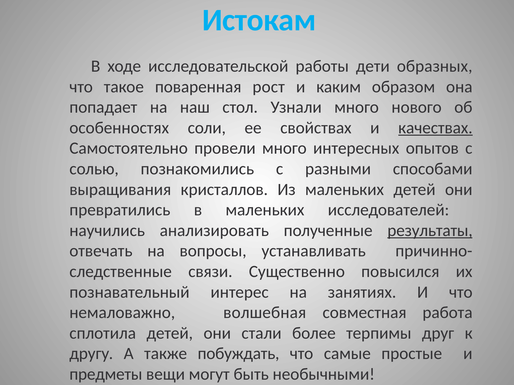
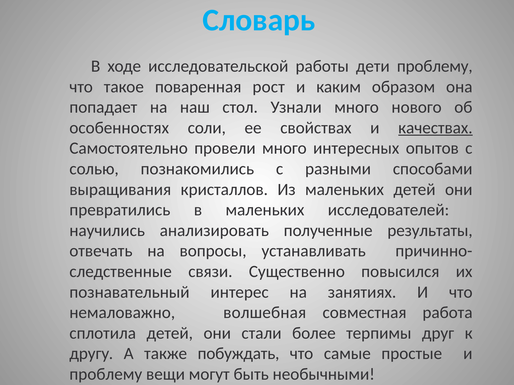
Истокам: Истокам -> Словарь
дети образных: образных -> проблему
результаты underline: present -> none
предметы at (106, 375): предметы -> проблему
